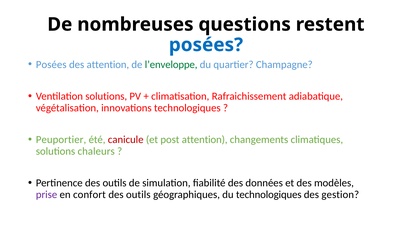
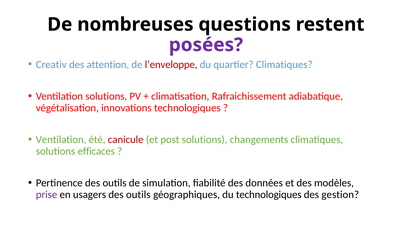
posées at (206, 45) colour: blue -> purple
Posées at (51, 64): Posées -> Creativ
l’enveloppe colour: green -> red
quartier Champagne: Champagne -> Climatiques
Peuportier at (61, 139): Peuportier -> Ventilation
post attention: attention -> solutions
chaleurs: chaleurs -> efficaces
confort: confort -> usagers
